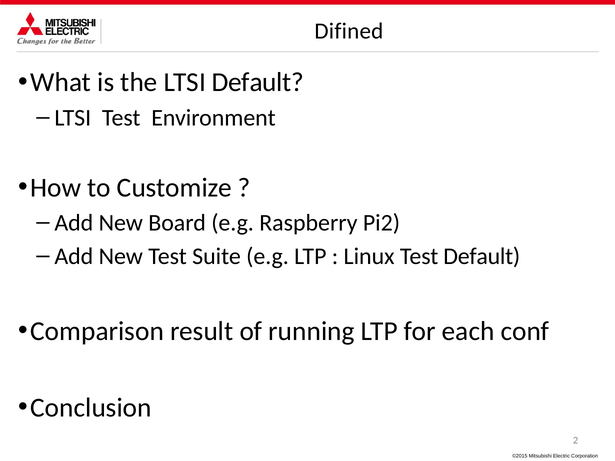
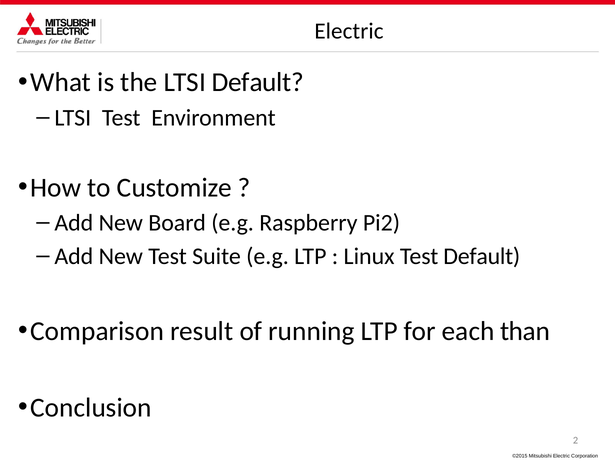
Difined at (349, 31): Difined -> Electric
conf: conf -> than
